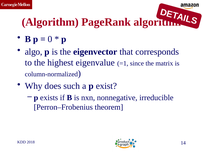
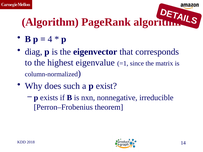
0: 0 -> 4
algo: algo -> diag
